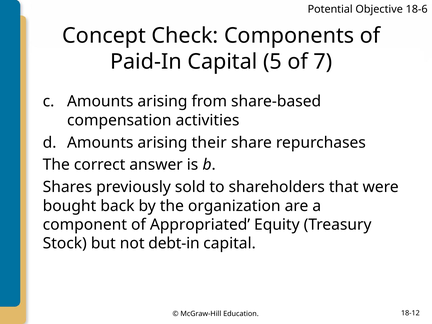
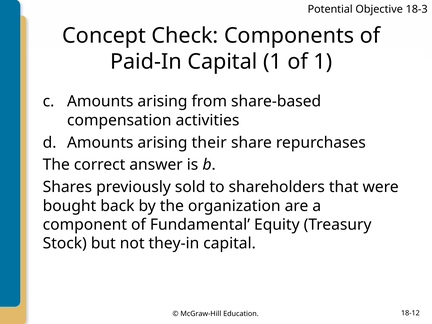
18-6: 18-6 -> 18-3
Capital 5: 5 -> 1
of 7: 7 -> 1
Appropriated: Appropriated -> Fundamental
debt-in: debt-in -> they-in
